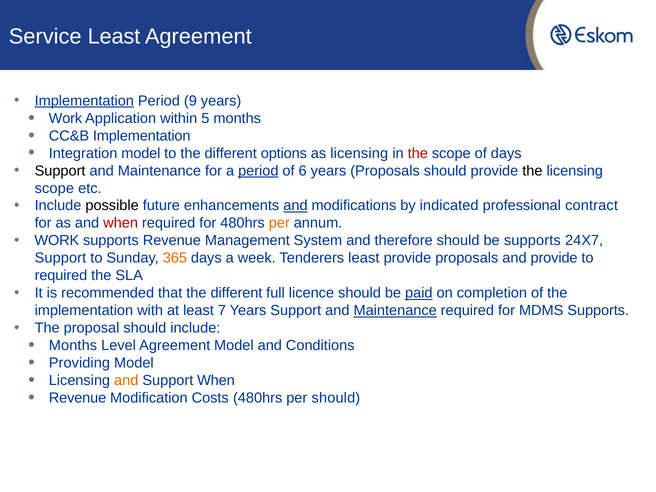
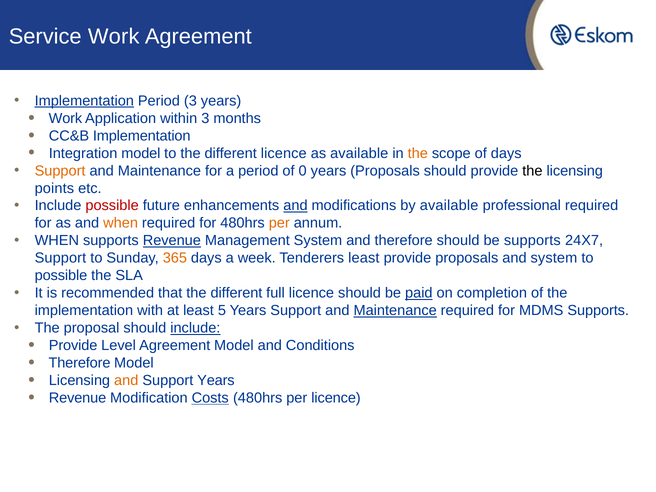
Service Least: Least -> Work
Period 9: 9 -> 3
within 5: 5 -> 3
different options: options -> licence
as licensing: licensing -> available
the at (418, 153) colour: red -> orange
Support at (60, 171) colour: black -> orange
period at (258, 171) underline: present -> none
6: 6 -> 0
scope at (54, 188): scope -> points
possible at (112, 206) colour: black -> red
by indicated: indicated -> available
professional contract: contract -> required
when at (121, 223) colour: red -> orange
WORK at (57, 241): WORK -> WHEN
Revenue at (172, 241) underline: none -> present
and provide: provide -> system
required at (61, 276): required -> possible
7: 7 -> 5
include at (195, 328) underline: none -> present
Months at (73, 346): Months -> Provide
Providing at (79, 363): Providing -> Therefore
Support When: When -> Years
Costs underline: none -> present
per should: should -> licence
